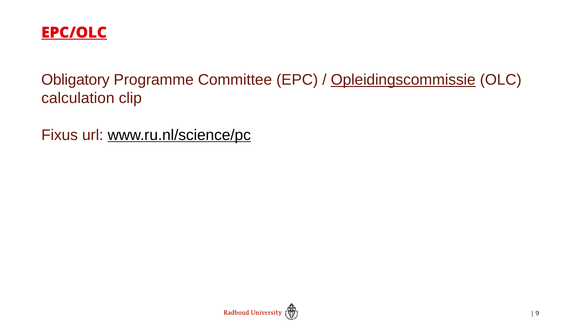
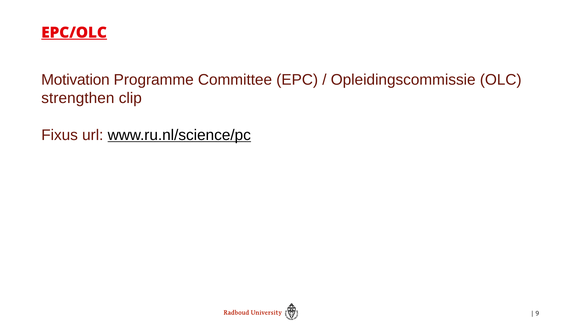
Obligatory: Obligatory -> Motivation
Opleidingscommissie underline: present -> none
calculation: calculation -> strengthen
